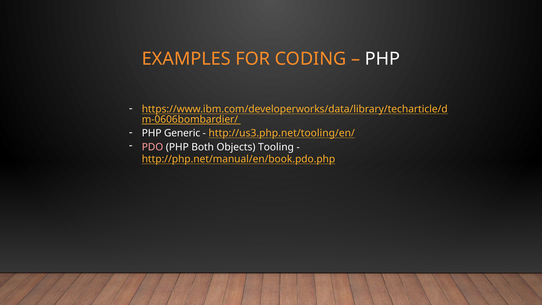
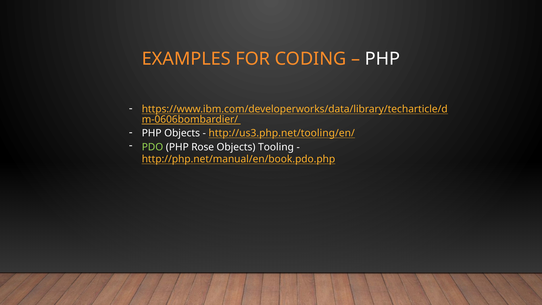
PHP Generic: Generic -> Objects
PDO colour: pink -> light green
Both: Both -> Rose
